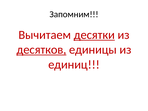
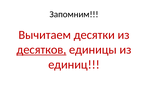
десятки underline: present -> none
